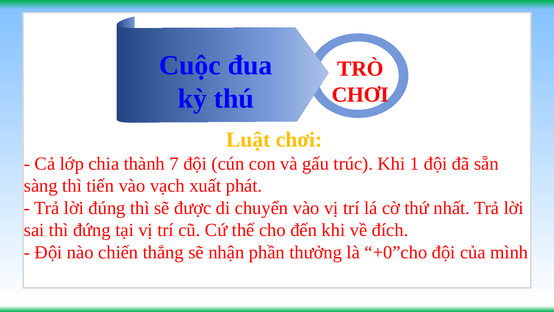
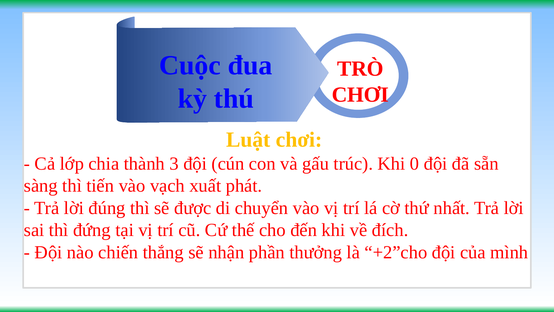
7: 7 -> 3
1: 1 -> 0
+0”cho: +0”cho -> +2”cho
